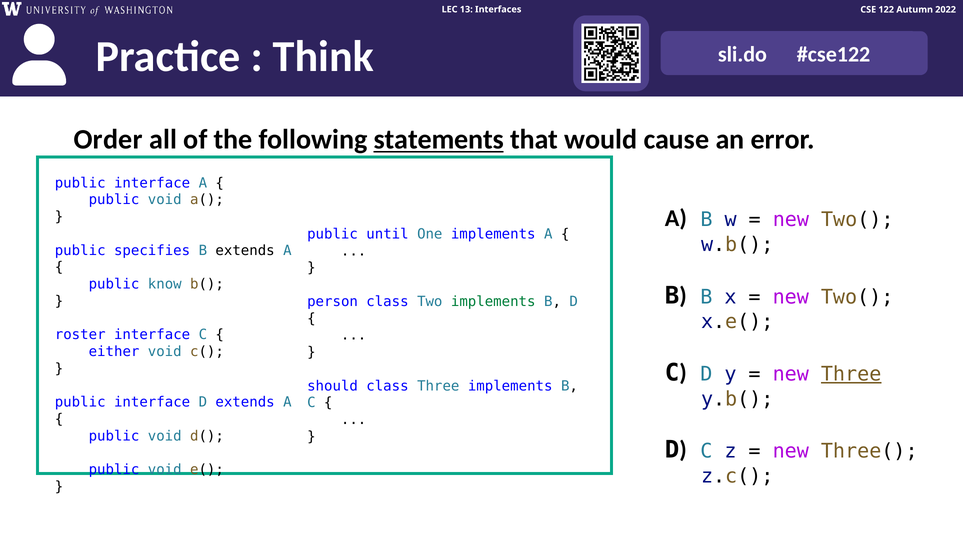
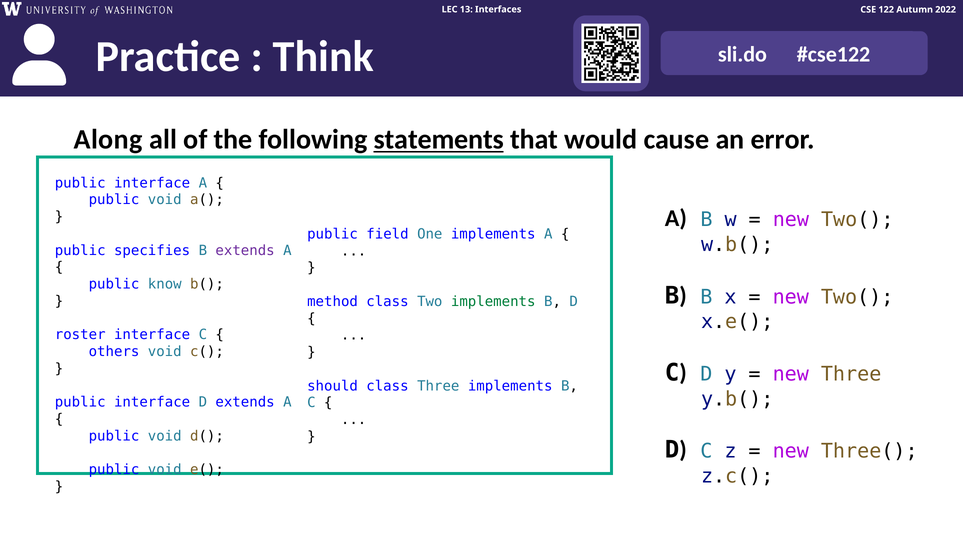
Order: Order -> Along
until: until -> field
extends at (245, 250) colour: black -> purple
person: person -> method
either: either -> others
Three at (851, 374) underline: present -> none
